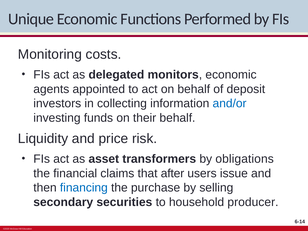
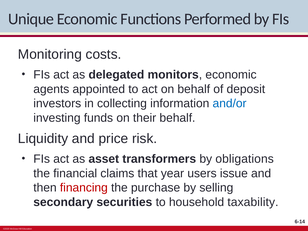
after: after -> year
financing colour: blue -> red
producer: producer -> taxability
